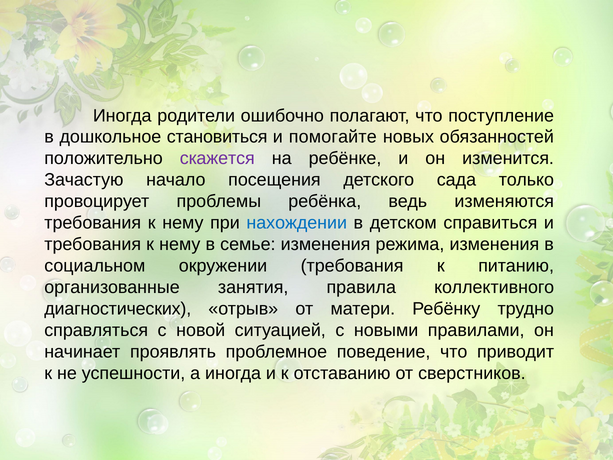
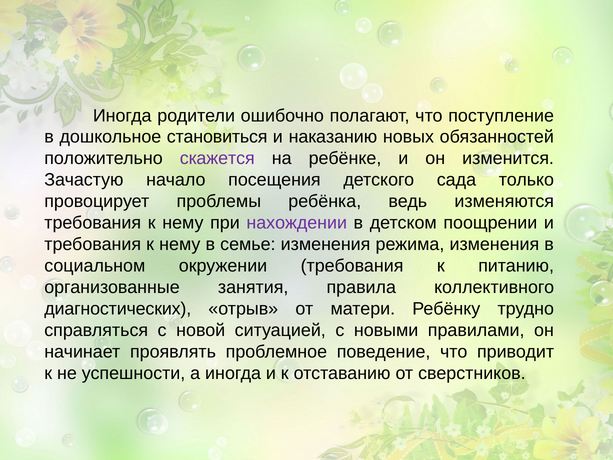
помогайте: помогайте -> наказанию
нахождении colour: blue -> purple
справиться: справиться -> поощрении
